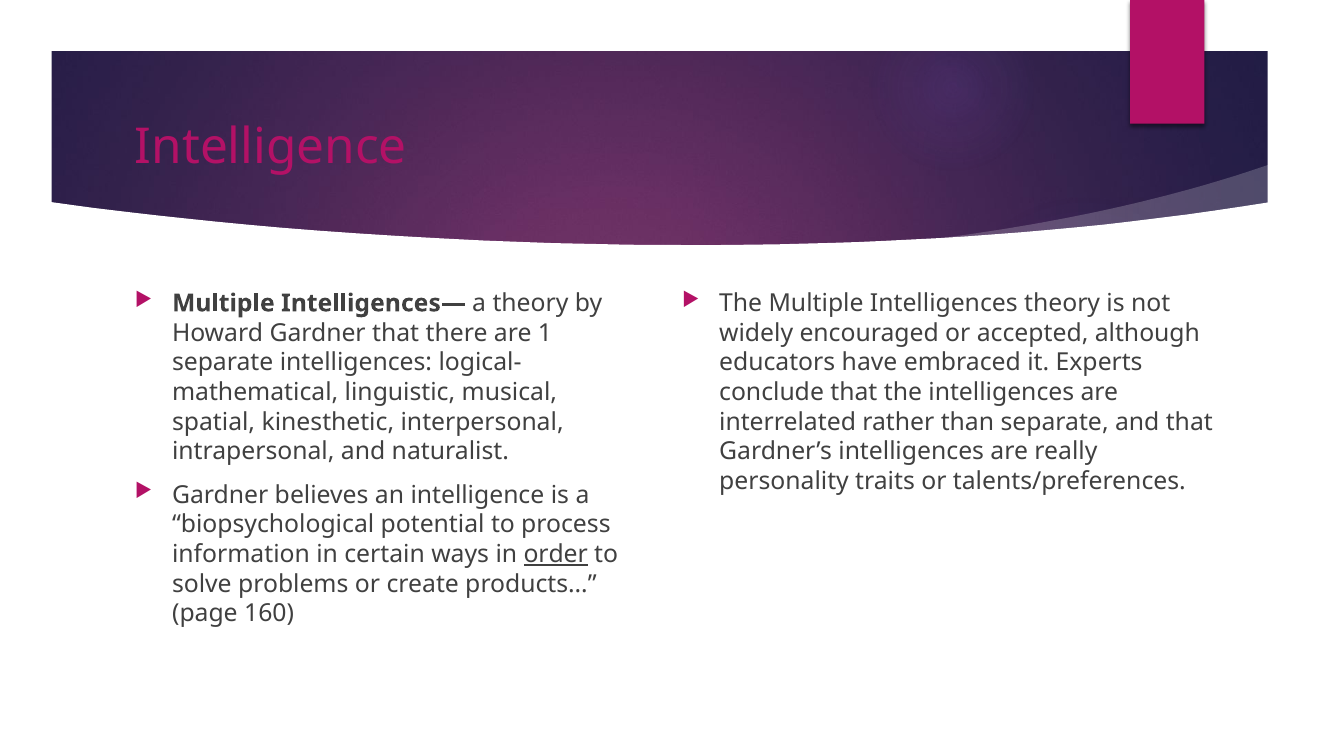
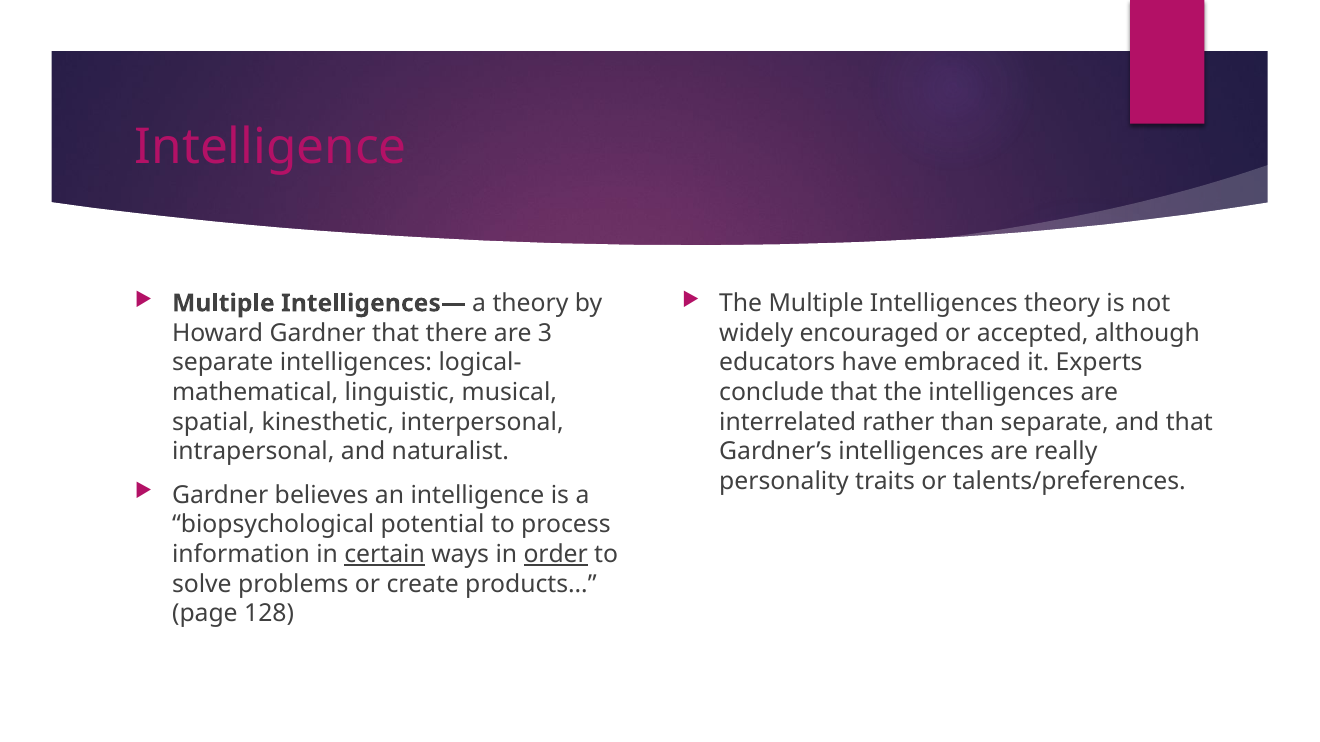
1: 1 -> 3
certain underline: none -> present
160: 160 -> 128
